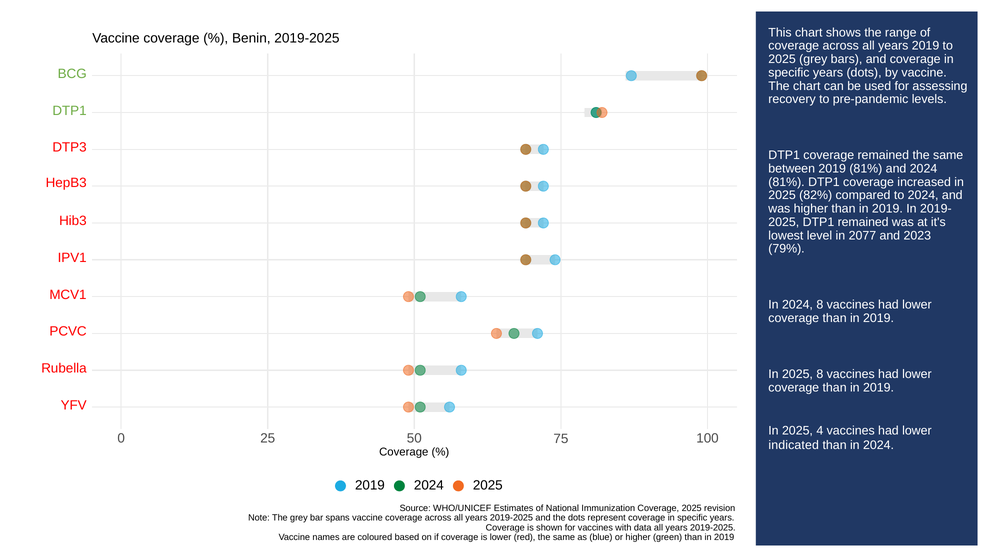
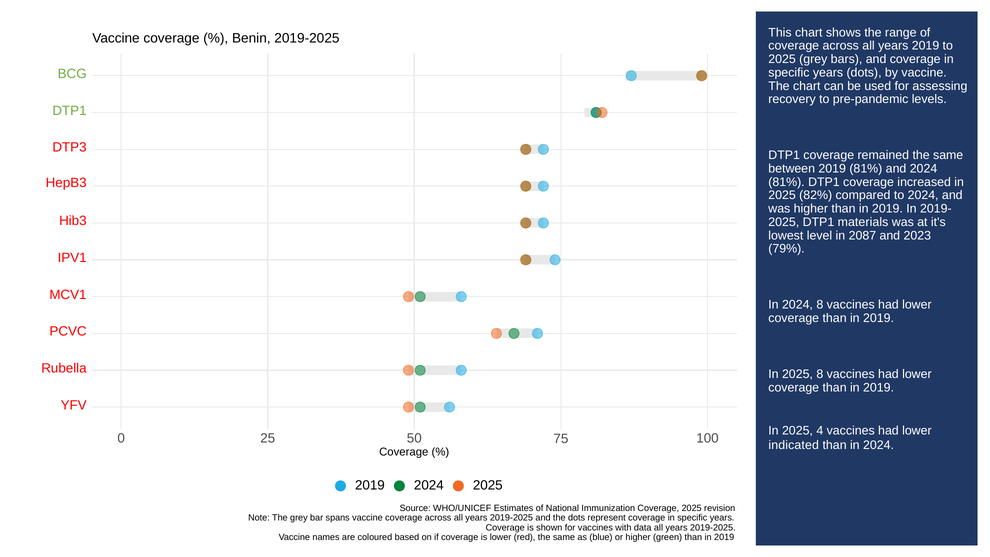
DTP1 remained: remained -> materials
2077: 2077 -> 2087
